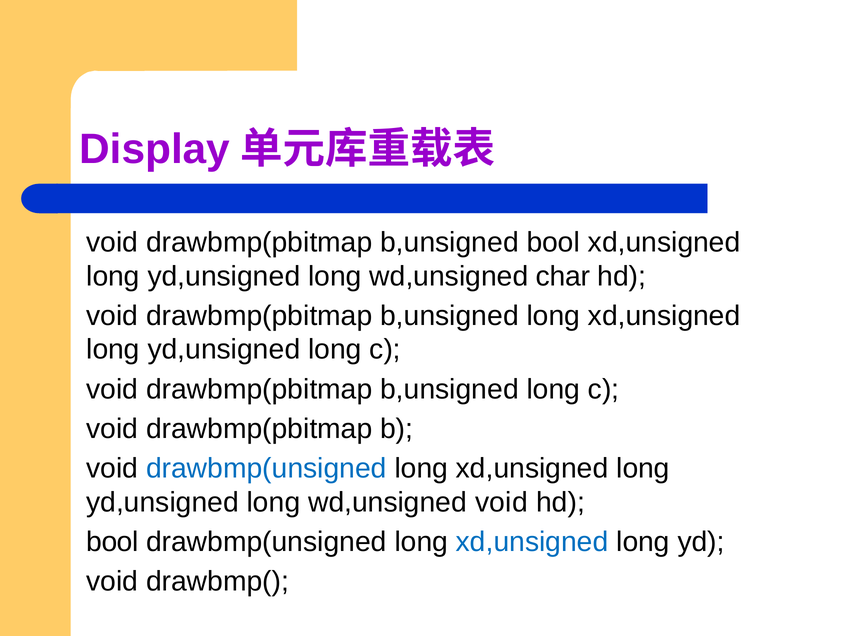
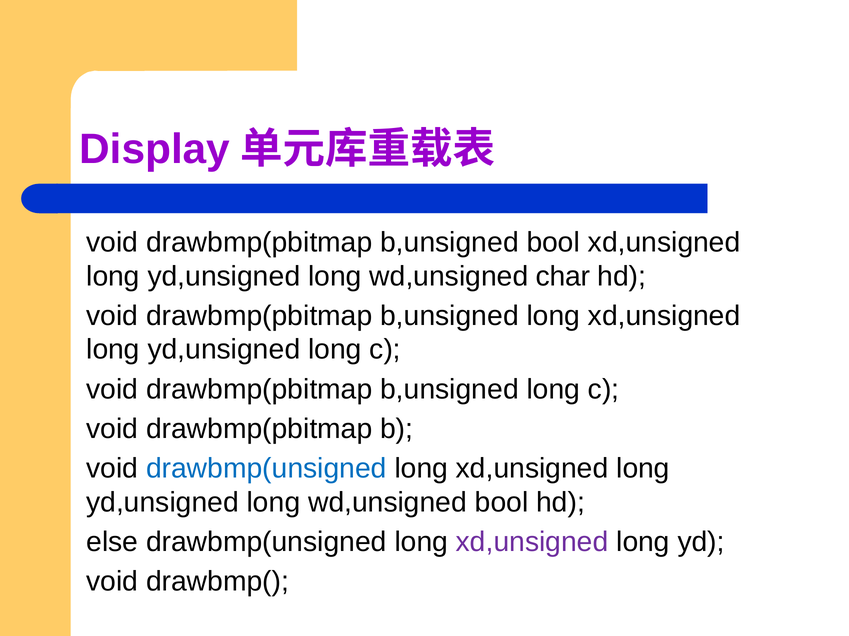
wd,unsigned void: void -> bool
bool at (112, 542): bool -> else
xd,unsigned at (532, 542) colour: blue -> purple
